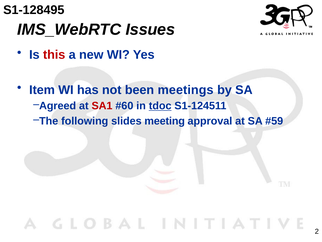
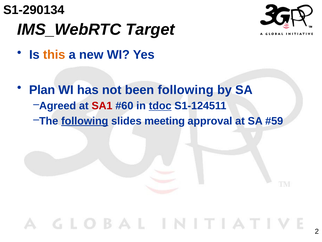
S1-128495: S1-128495 -> S1-290134
Issues: Issues -> Target
this colour: red -> orange
Item: Item -> Plan
been meetings: meetings -> following
following at (85, 121) underline: none -> present
